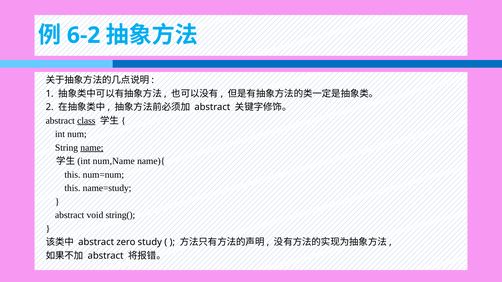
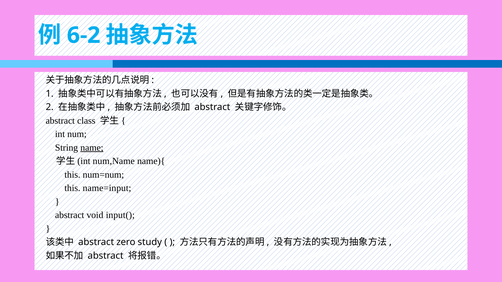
class underline: present -> none
name=study: name=study -> name=input
string(: string( -> input(
